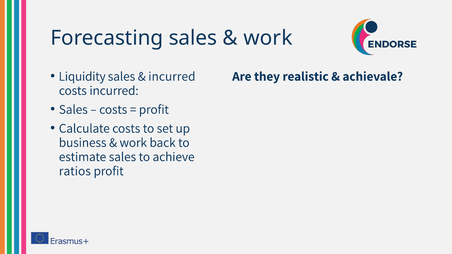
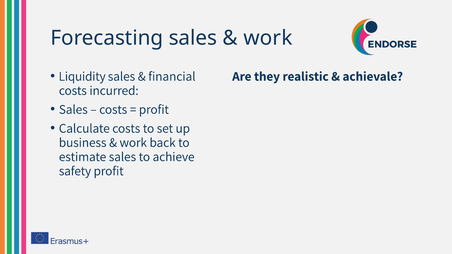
incurred at (172, 76): incurred -> financial
ratios: ratios -> safety
